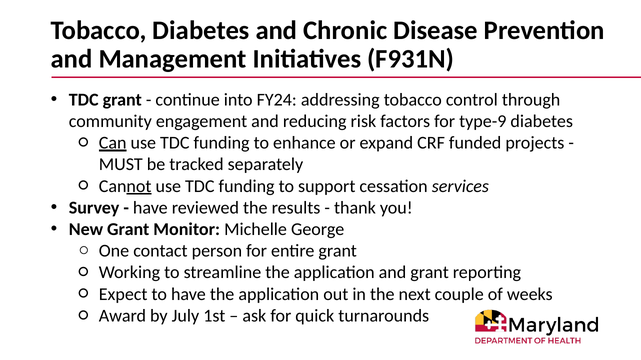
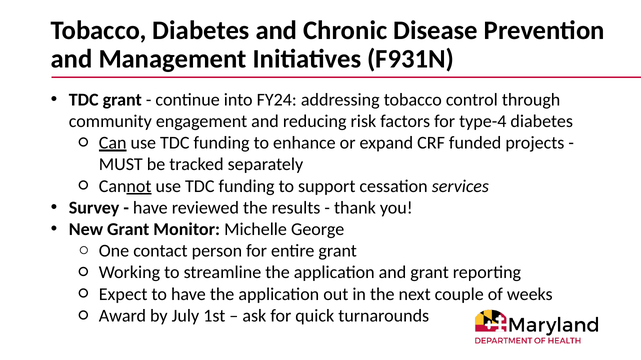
type-9: type-9 -> type-4
